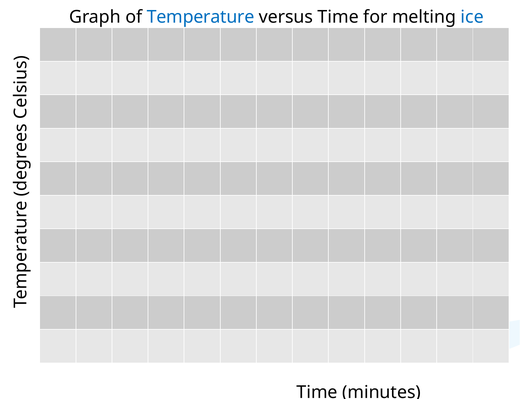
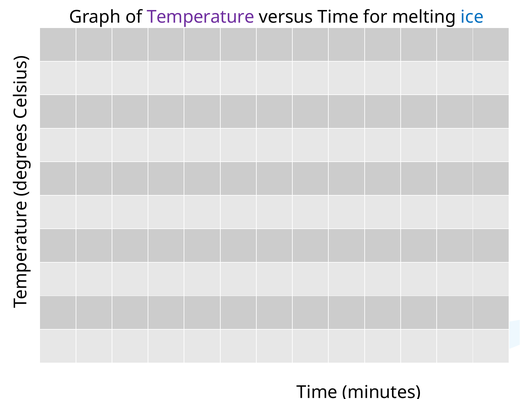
Temperature colour: blue -> purple
